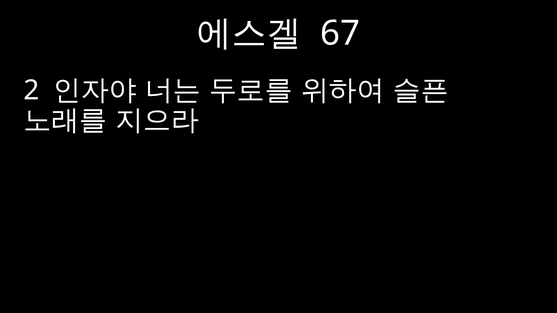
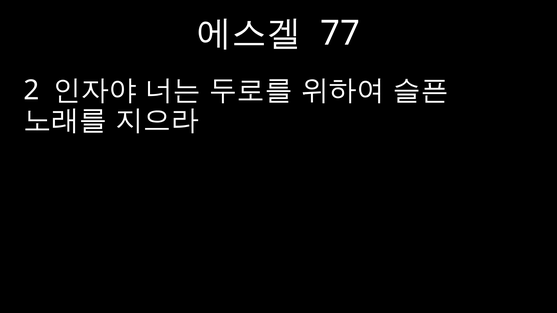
67: 67 -> 77
